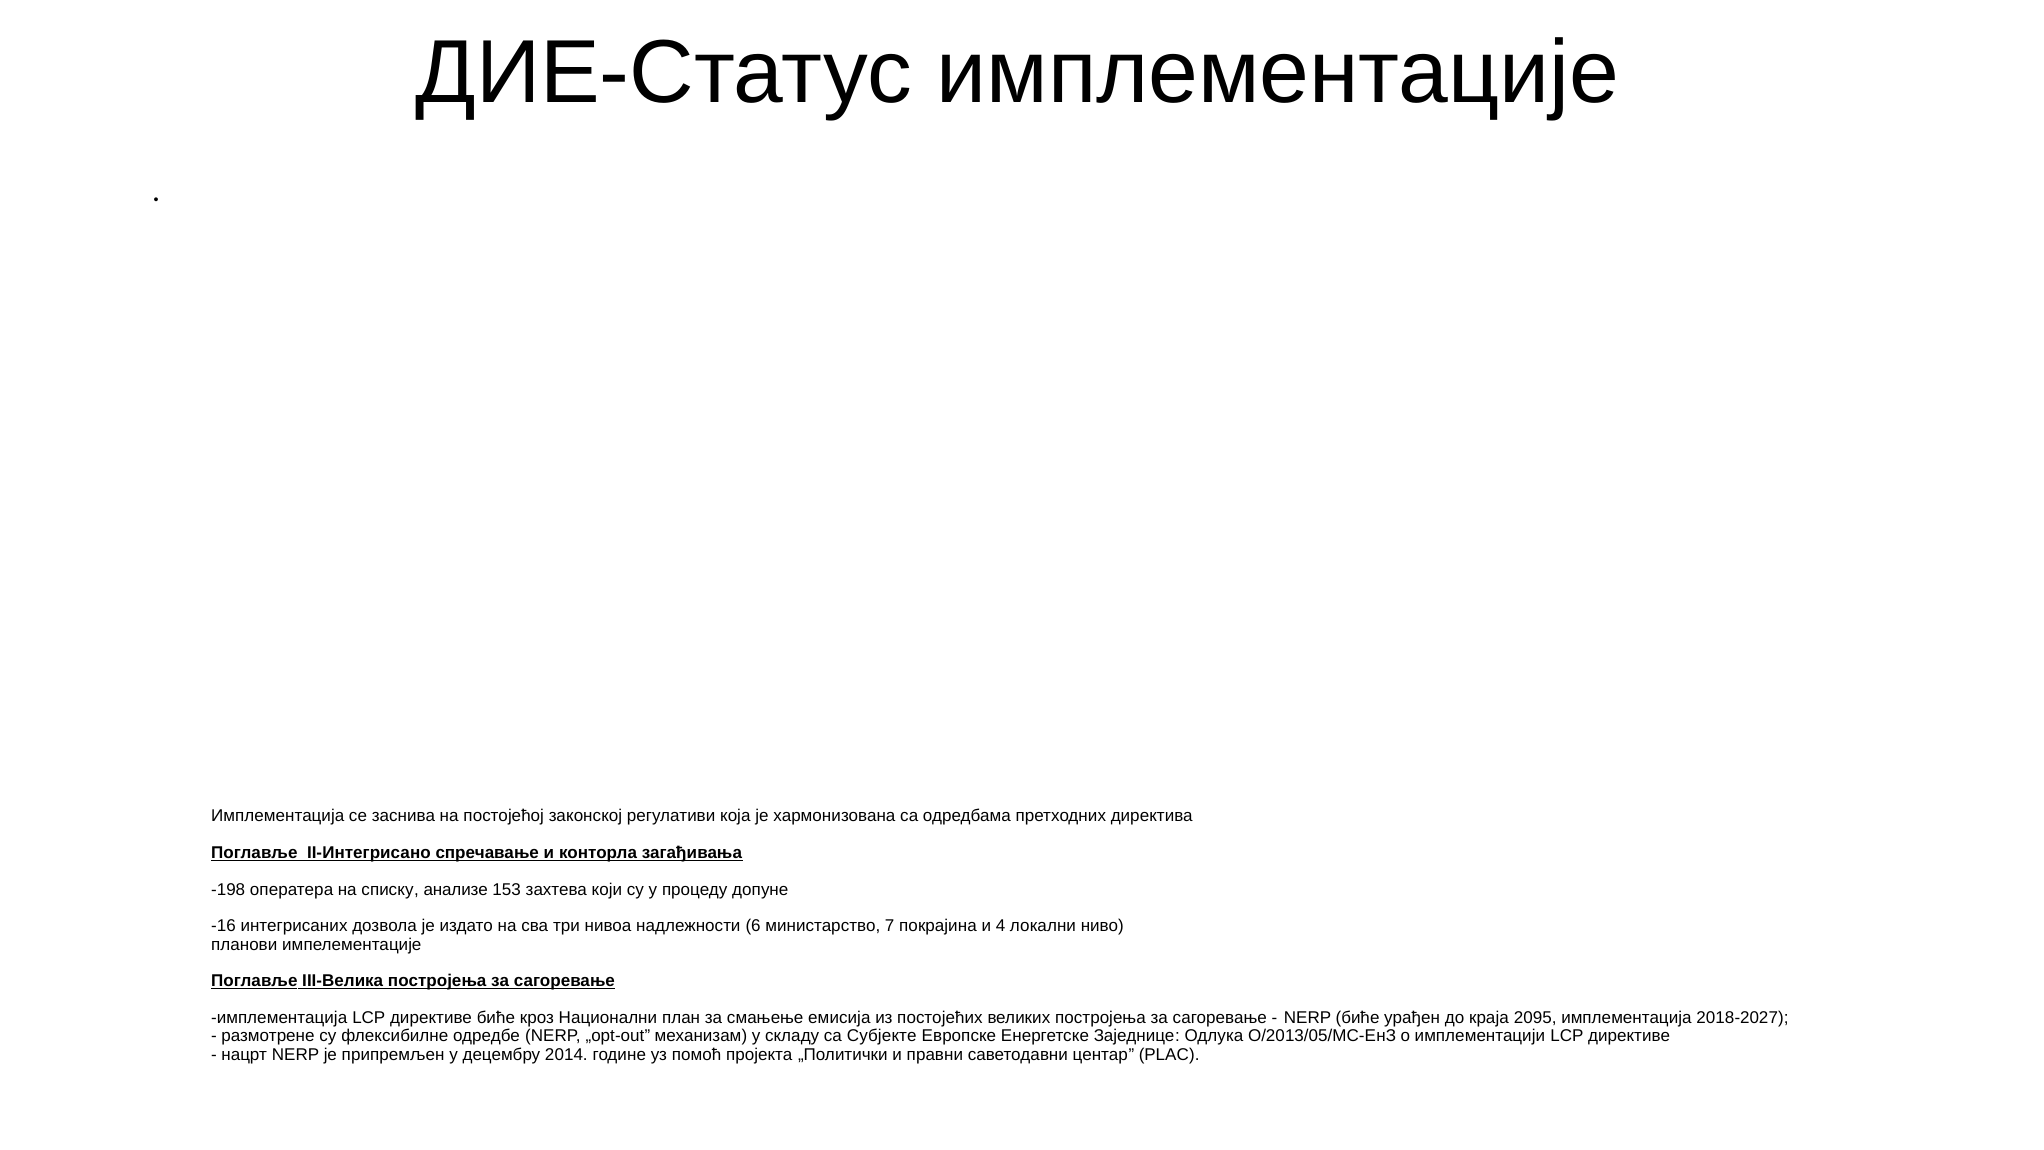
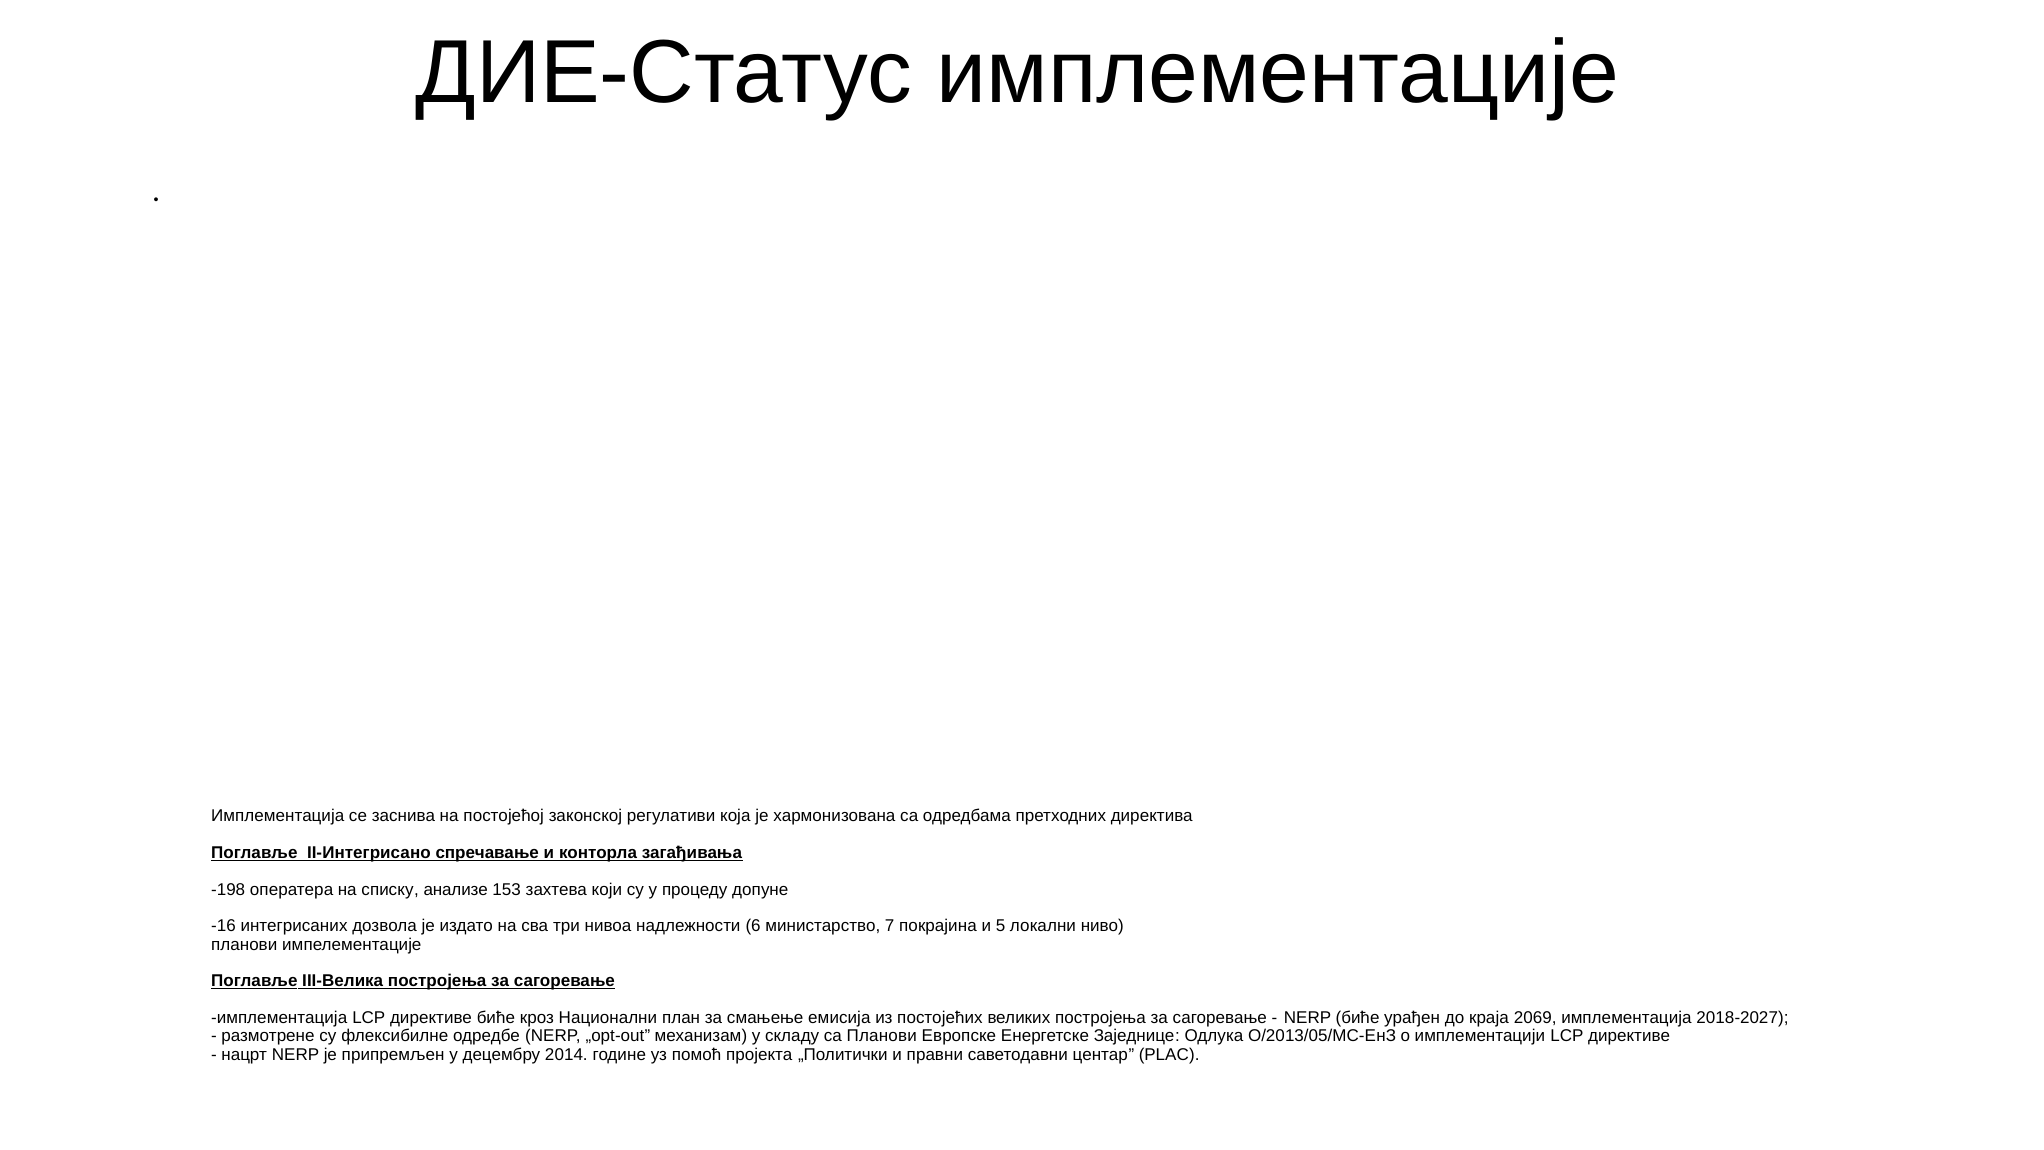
4: 4 -> 5
2095: 2095 -> 2069
са Субјекте: Субјекте -> Планови
